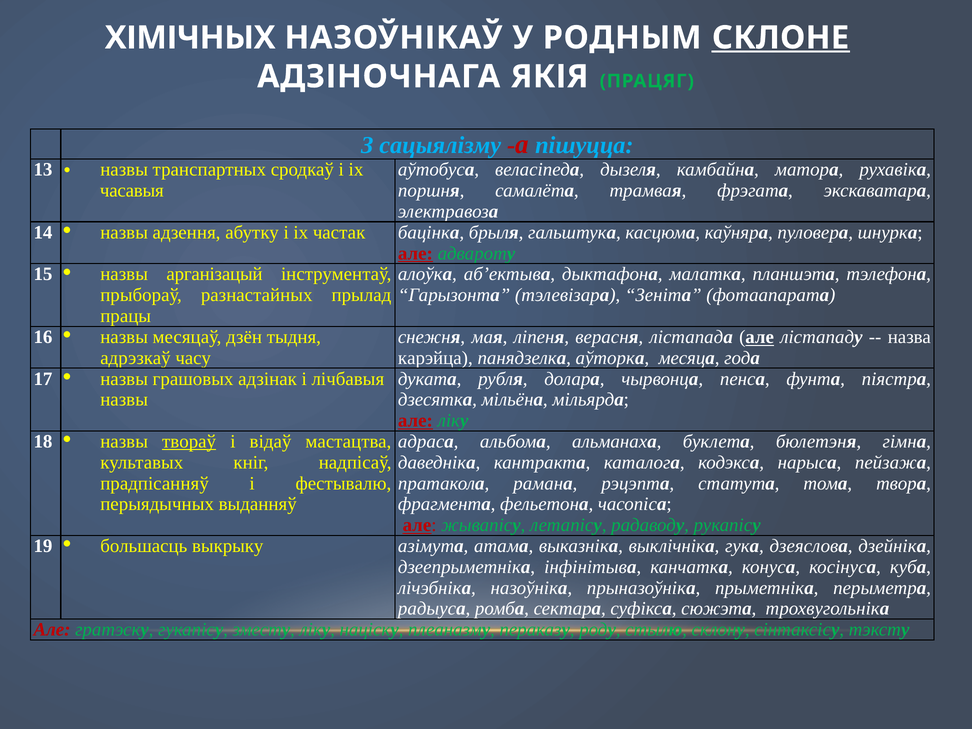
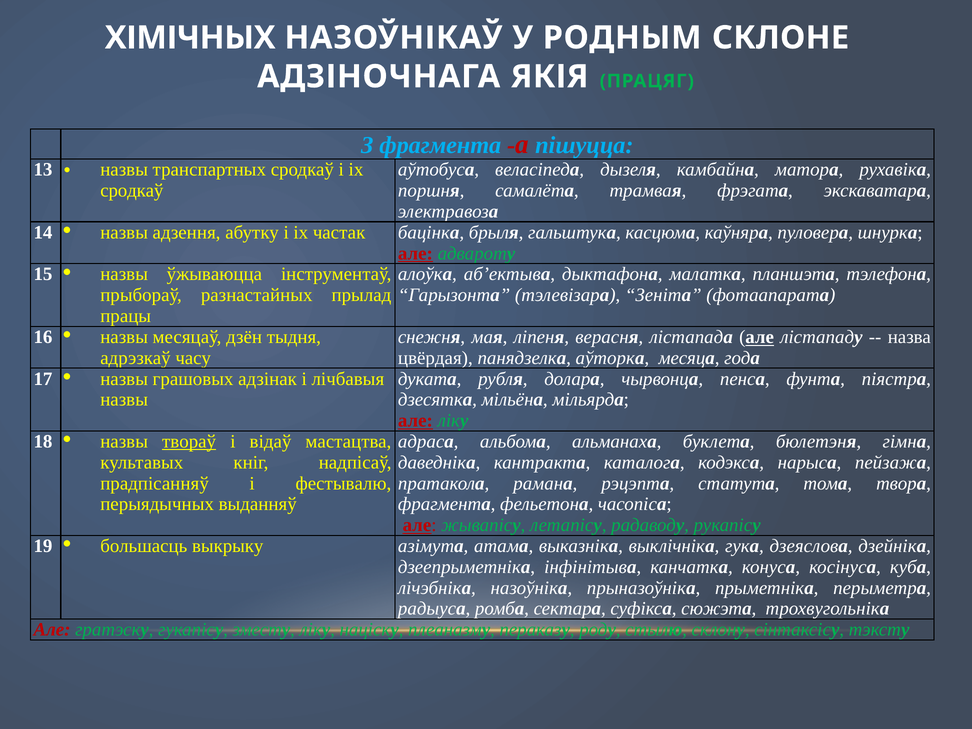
СКЛОНЕ underline: present -> none
З сацыялізму: сацыялізму -> фрагмента
часавыя at (132, 191): часавыя -> сродкаў
арганізацый: арганізацый -> ўжываюцца
карэйца: карэйца -> цвёрдая
